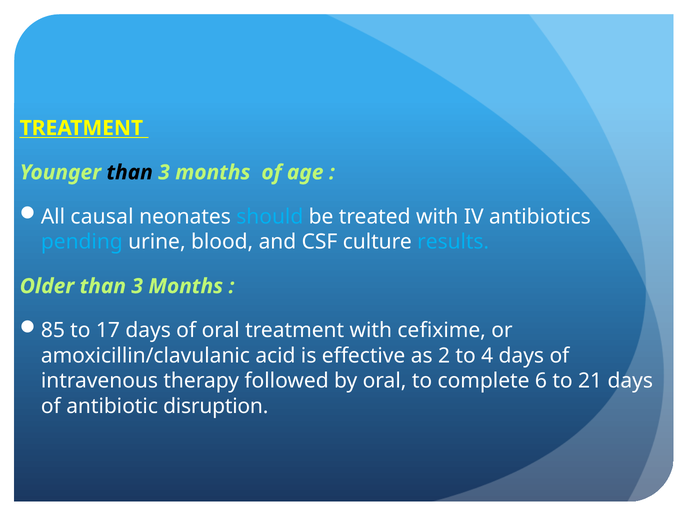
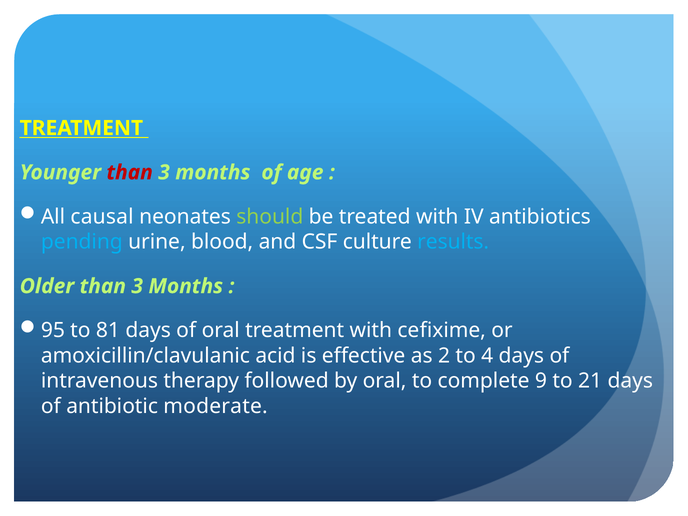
than at (130, 172) colour: black -> red
should colour: light blue -> light green
85: 85 -> 95
17: 17 -> 81
6: 6 -> 9
disruption: disruption -> moderate
